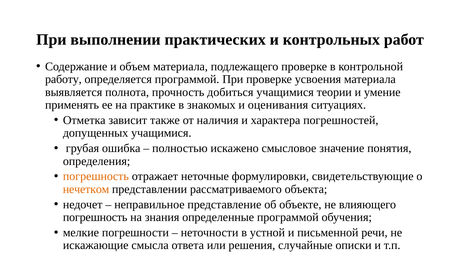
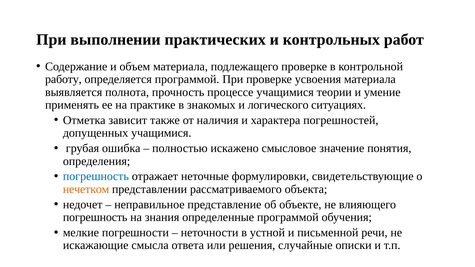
добиться: добиться -> процессе
оценивания: оценивания -> логического
погрешность at (96, 177) colour: orange -> blue
